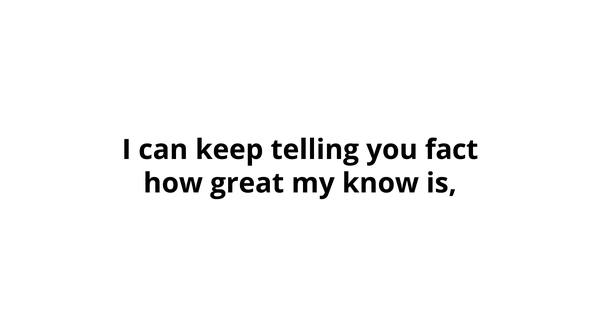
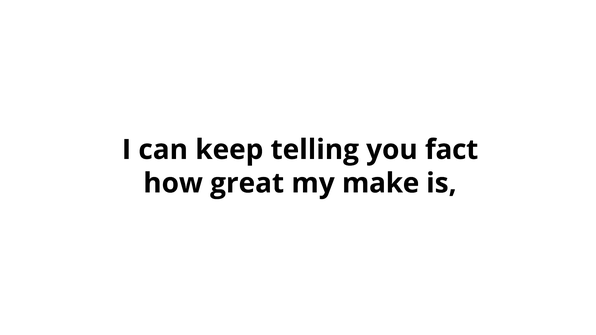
know: know -> make
